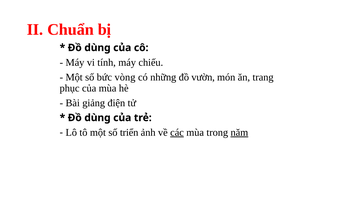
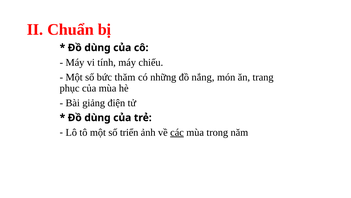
vòng: vòng -> thăm
vườn: vườn -> nắng
năm underline: present -> none
